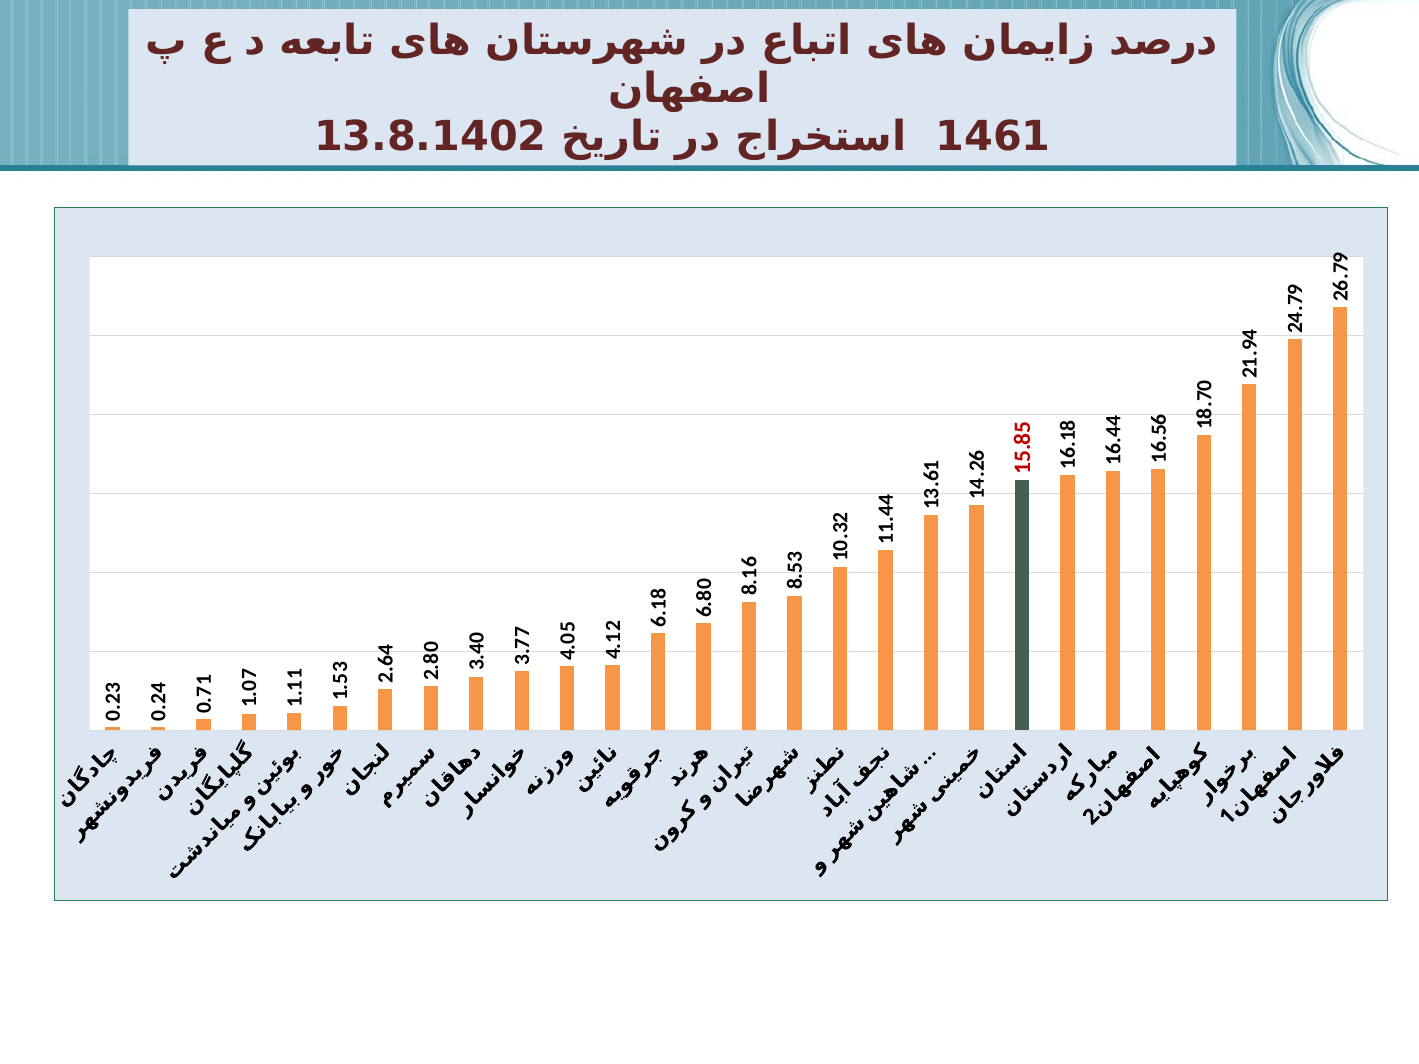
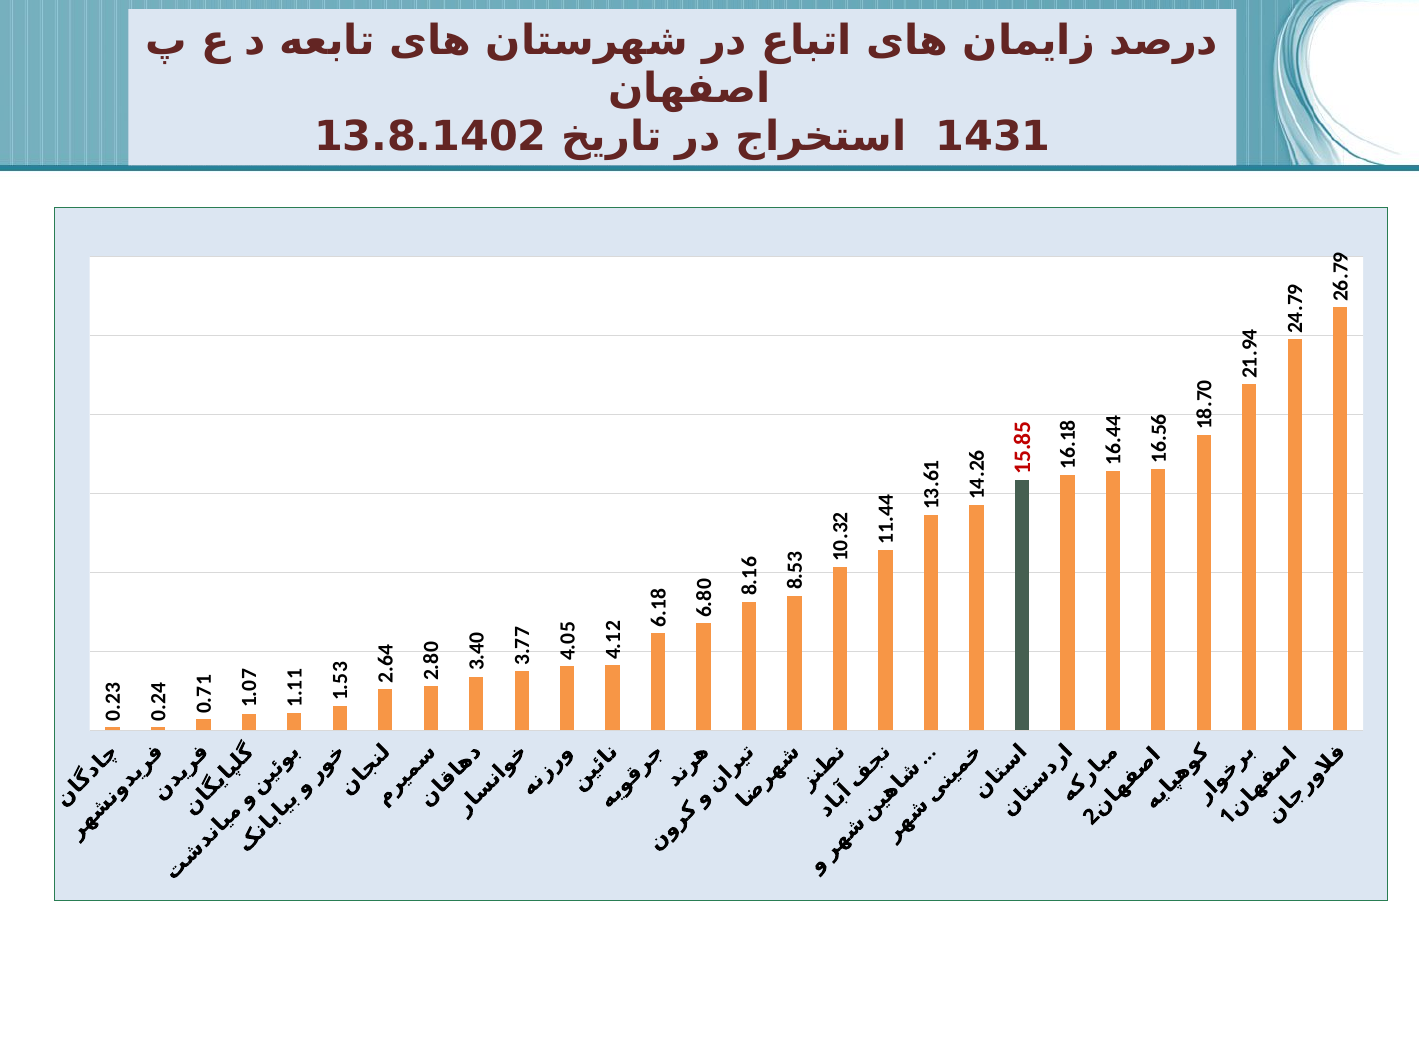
1461: 1461 -> 1431
